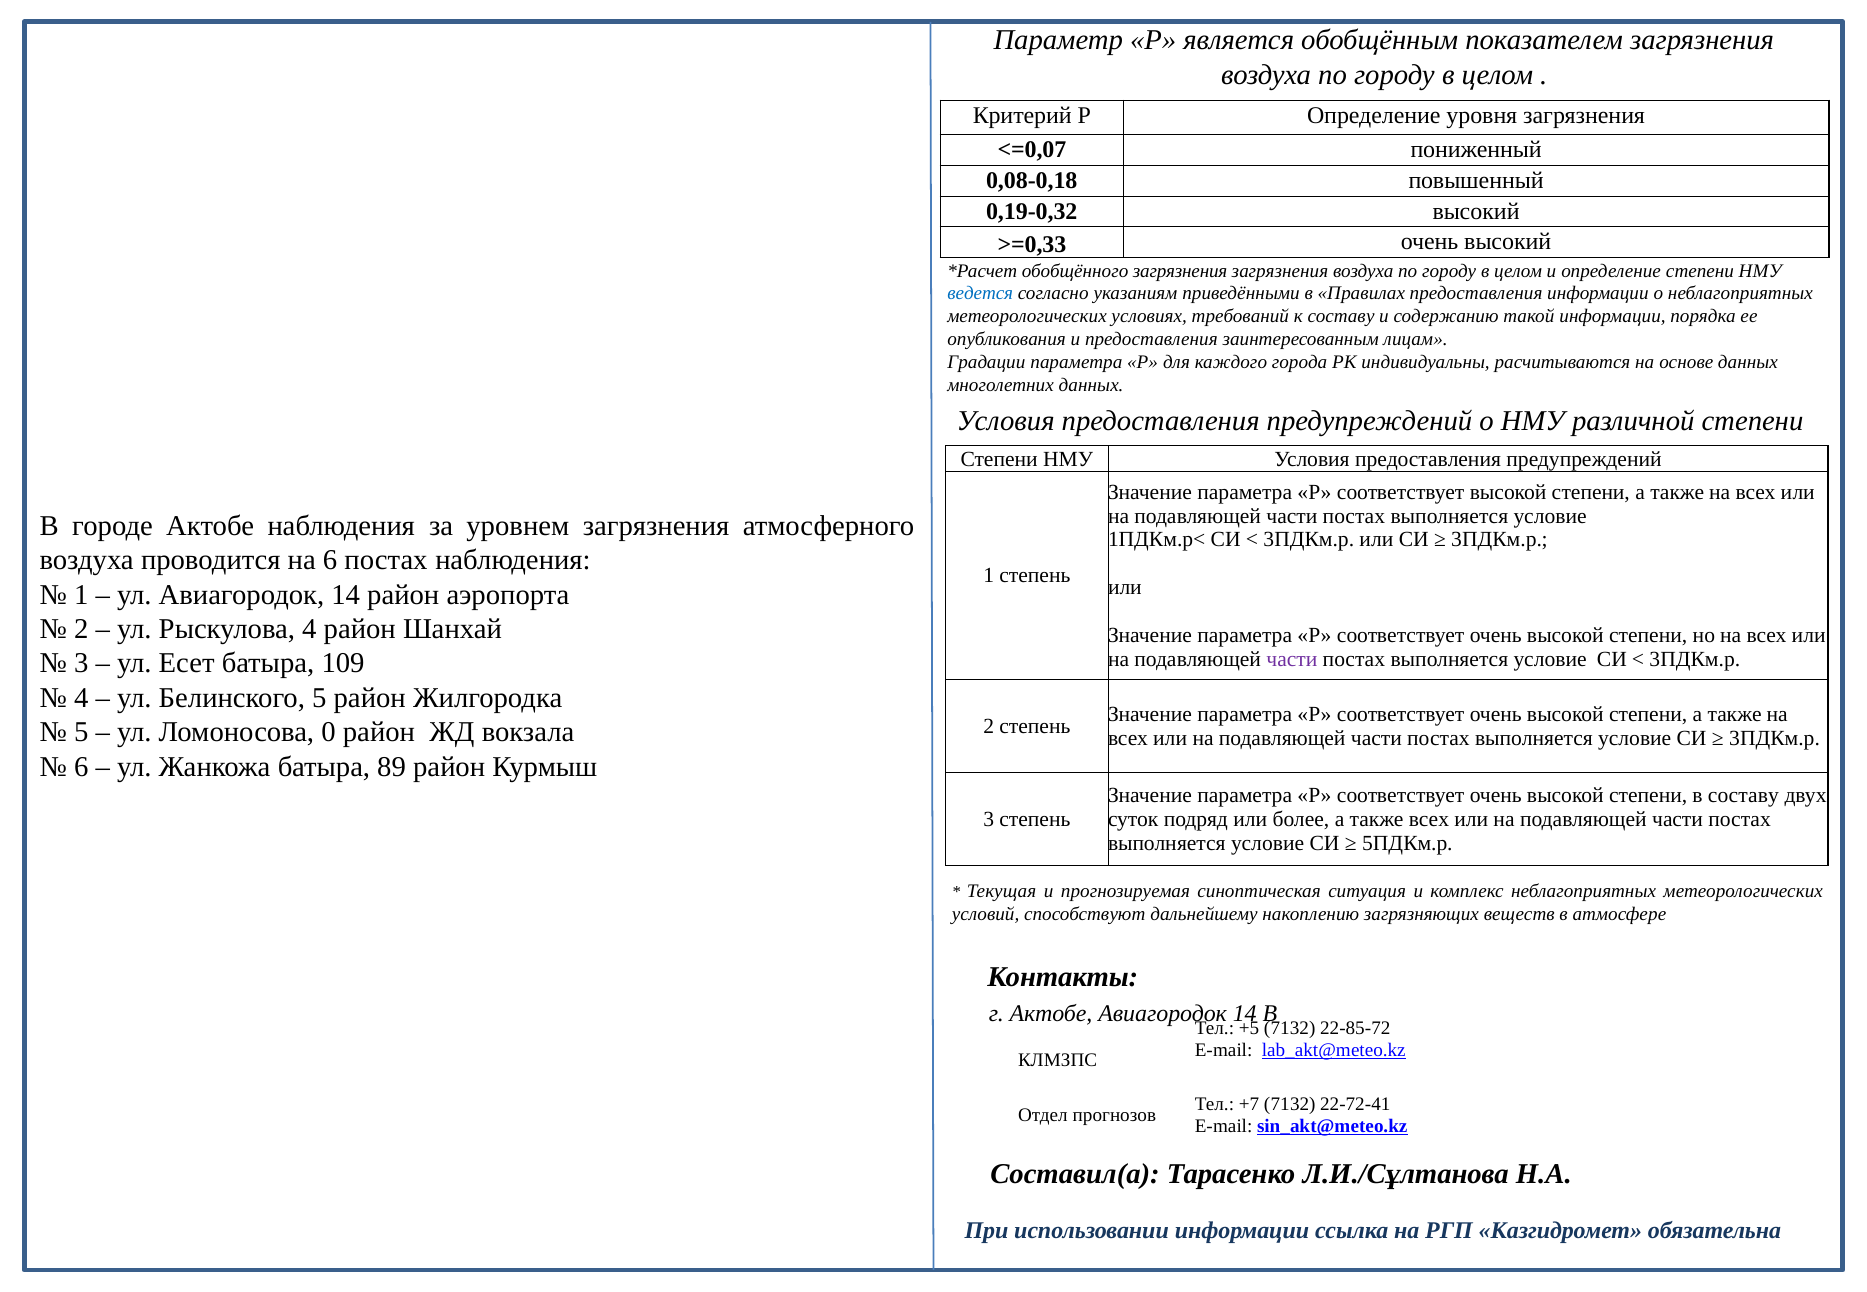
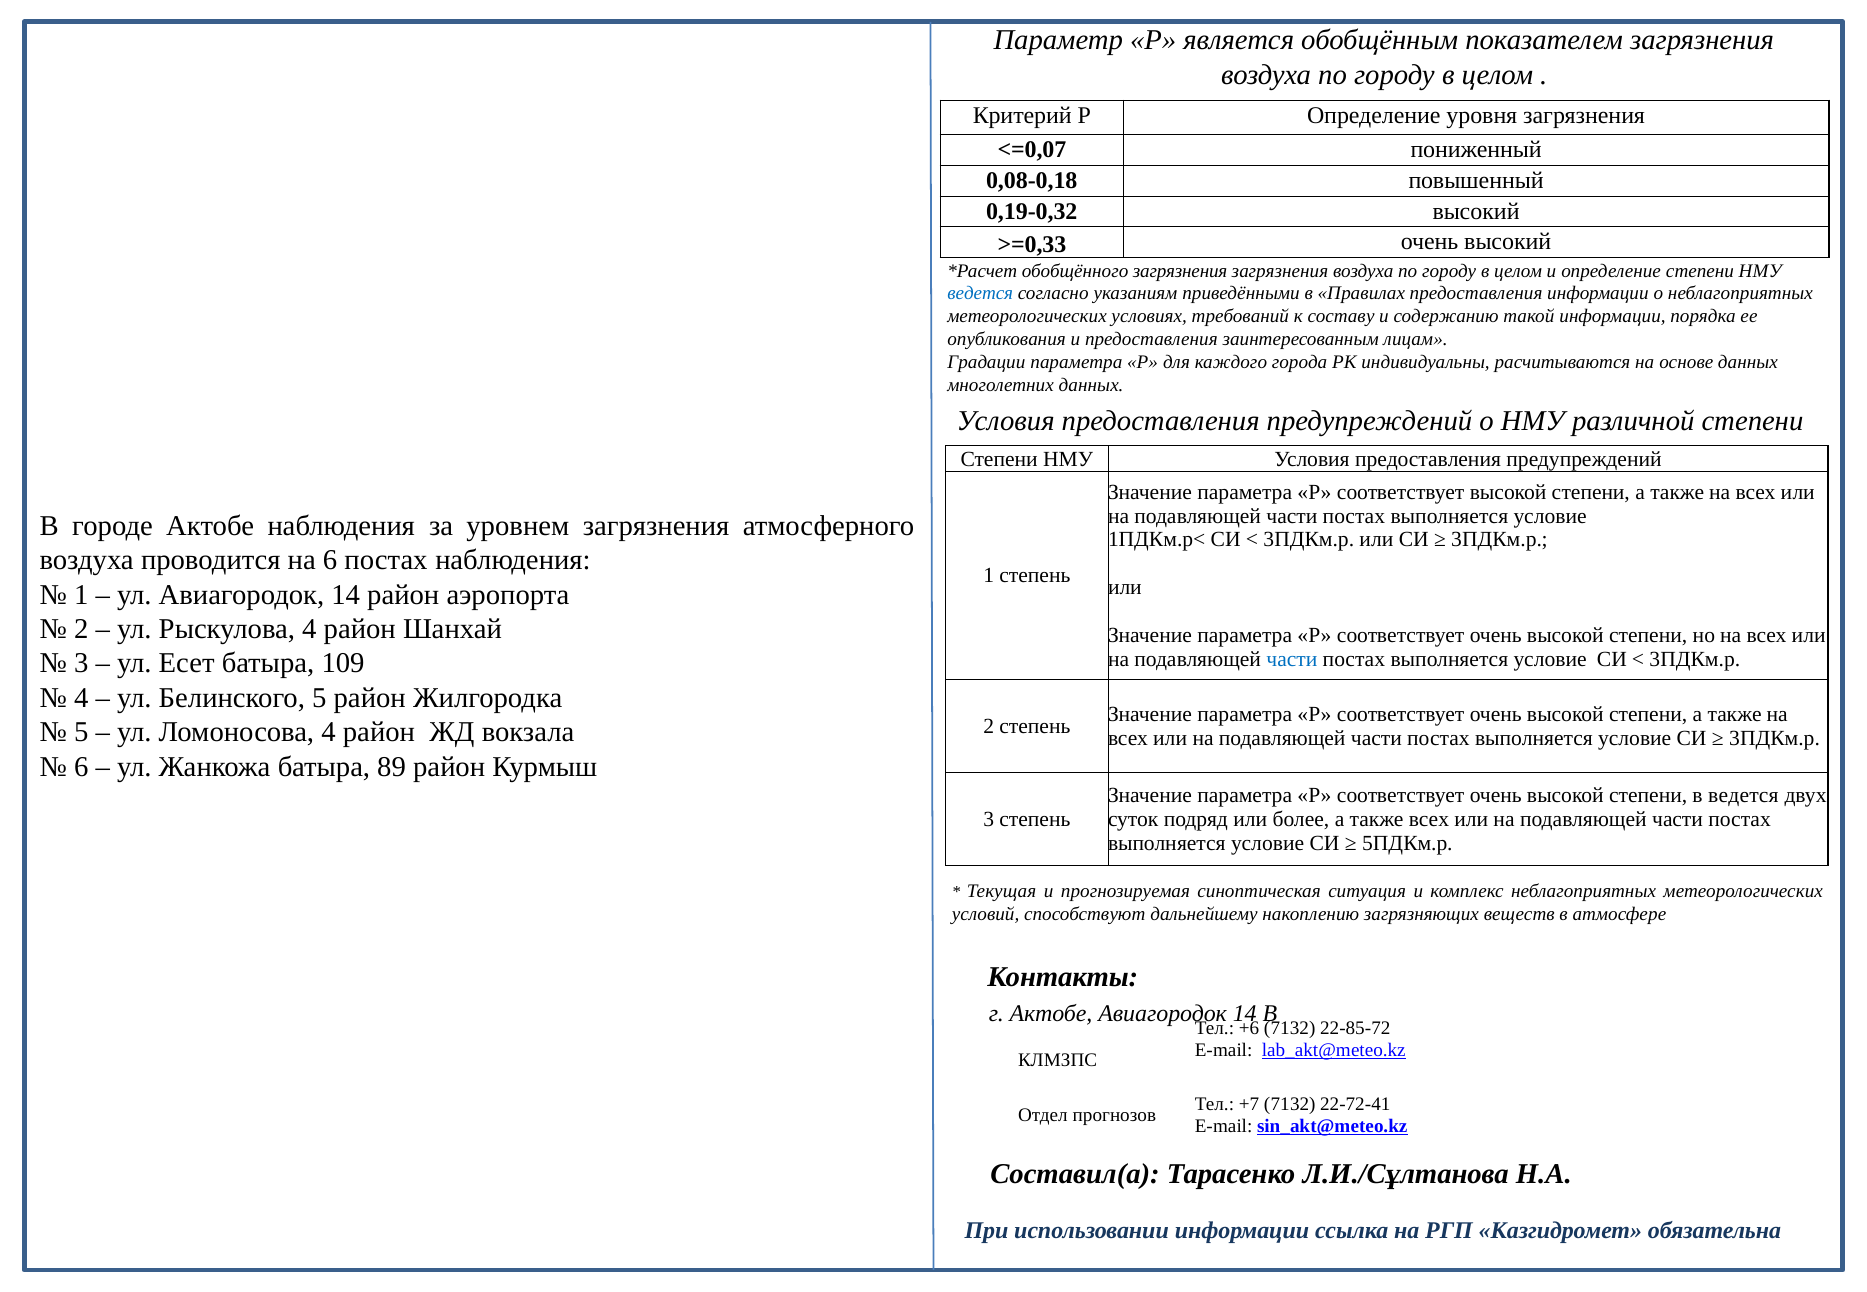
части at (1292, 659) colour: purple -> blue
Ломоносова 0: 0 -> 4
в составу: составу -> ведется
+5: +5 -> +6
